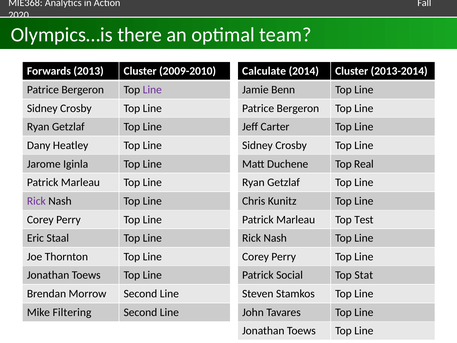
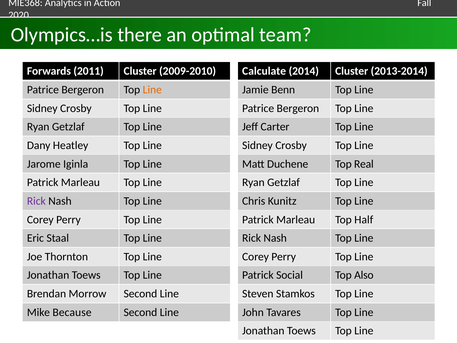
2013: 2013 -> 2011
Line at (152, 90) colour: purple -> orange
Test: Test -> Half
Stat: Stat -> Also
Filtering: Filtering -> Because
